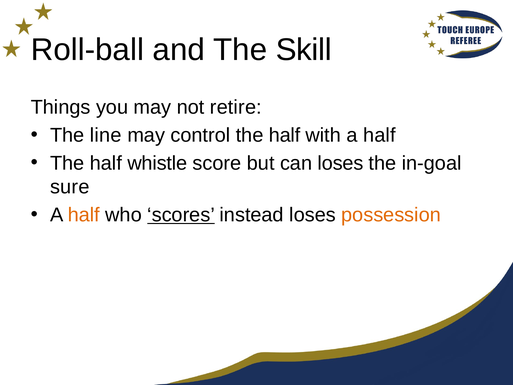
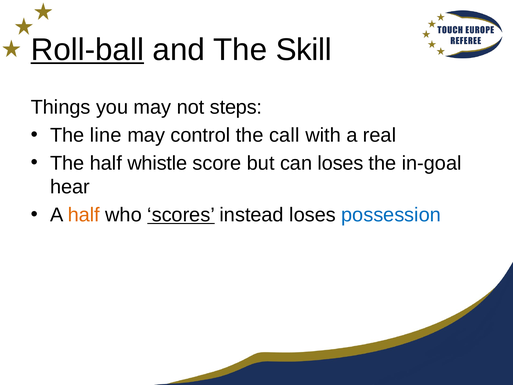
Roll-ball underline: none -> present
retire: retire -> steps
control the half: half -> call
with a half: half -> real
sure: sure -> hear
possession colour: orange -> blue
